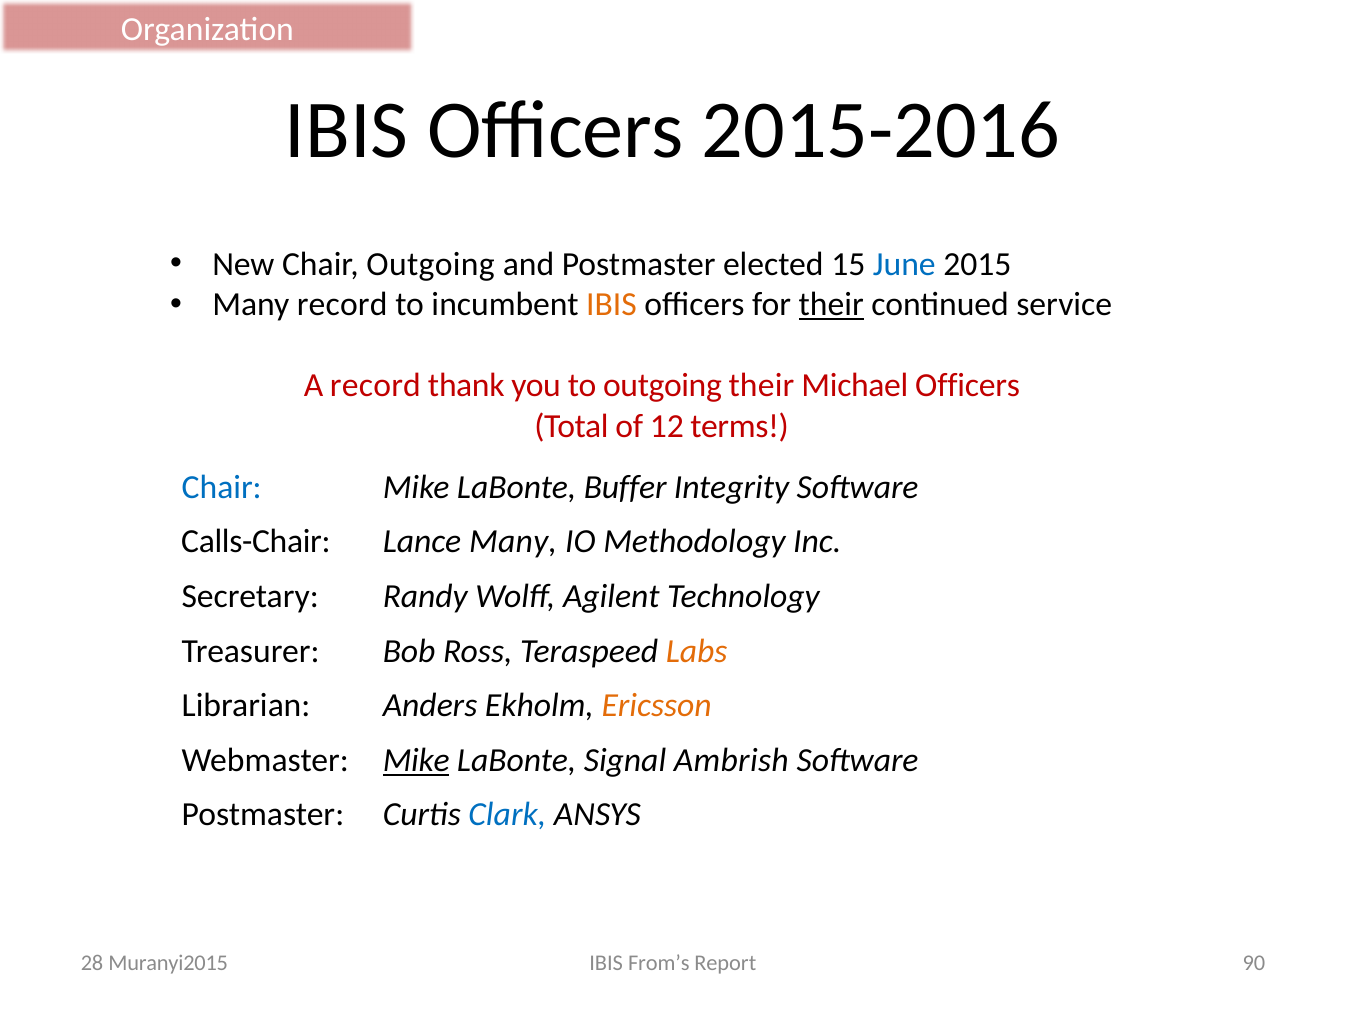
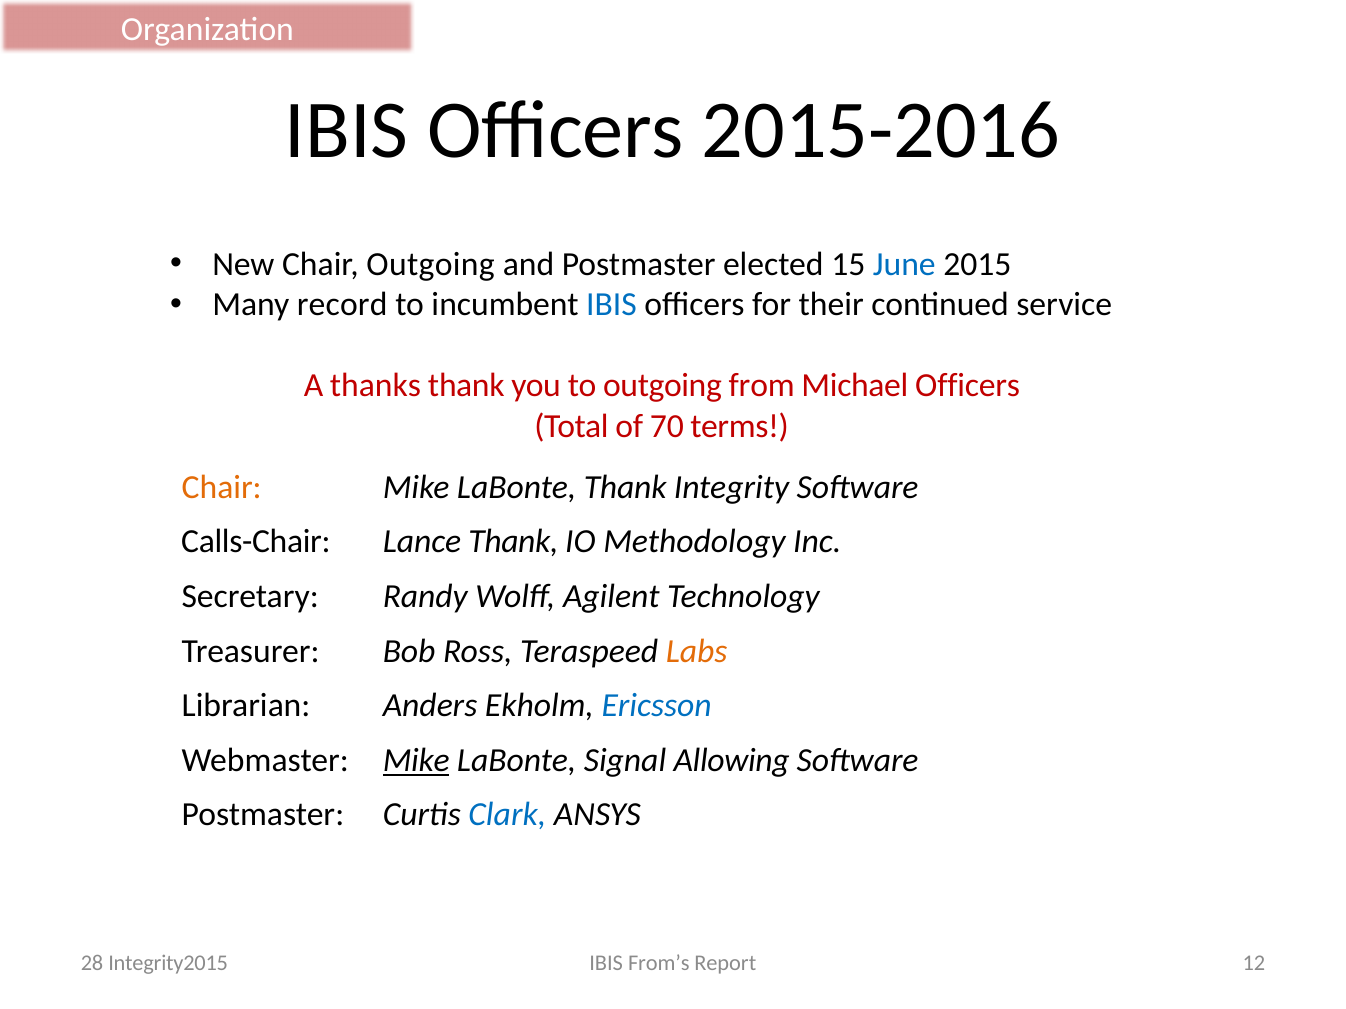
IBIS at (612, 305) colour: orange -> blue
their at (831, 305) underline: present -> none
A record: record -> thanks
outgoing their: their -> from
12: 12 -> 70
Chair at (222, 488) colour: blue -> orange
LaBonte Buffer: Buffer -> Thank
Lance Many: Many -> Thank
Ericsson colour: orange -> blue
Ambrish: Ambrish -> Allowing
90: 90 -> 12
Muranyi2015: Muranyi2015 -> Integrity2015
